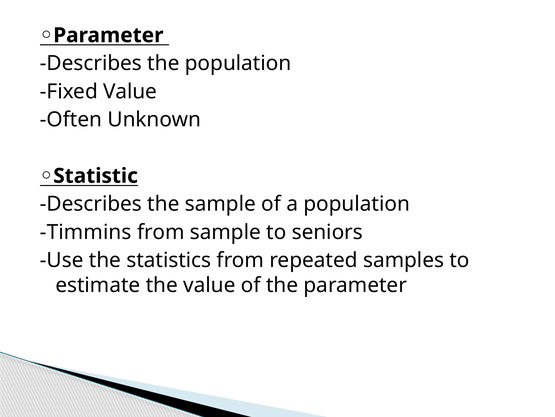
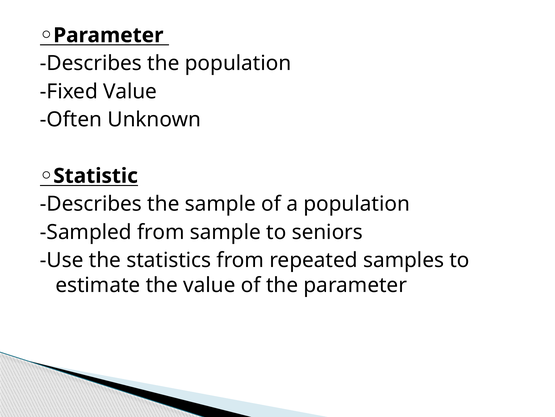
Timmins: Timmins -> Sampled
